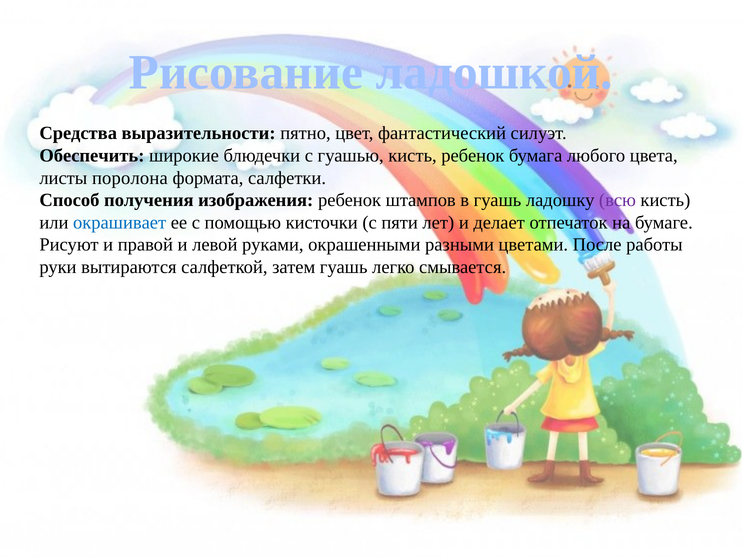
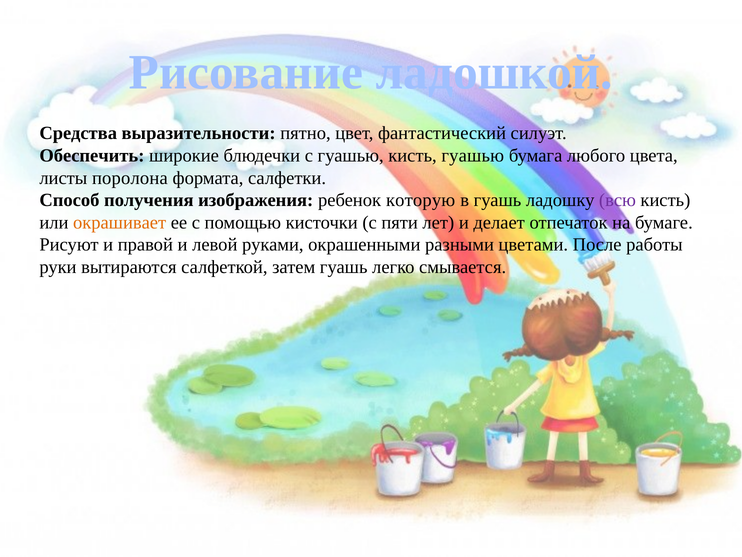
кисть ребенок: ребенок -> гуашью
штампов: штампов -> которую
окрашивает colour: blue -> orange
